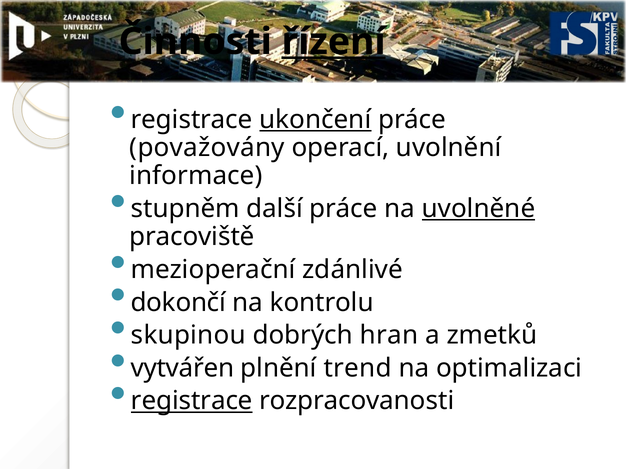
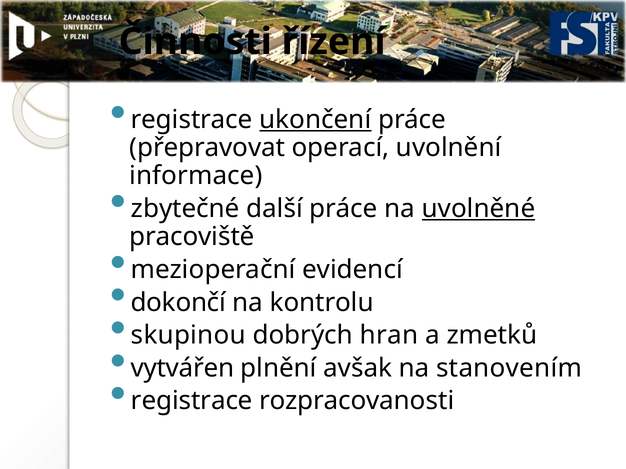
řízení underline: present -> none
považovány: považovány -> přepravovat
stupněm: stupněm -> zbytečné
zdánlivé: zdánlivé -> evidencí
trend: trend -> avšak
optimalizaci: optimalizaci -> stanovením
registrace at (192, 401) underline: present -> none
